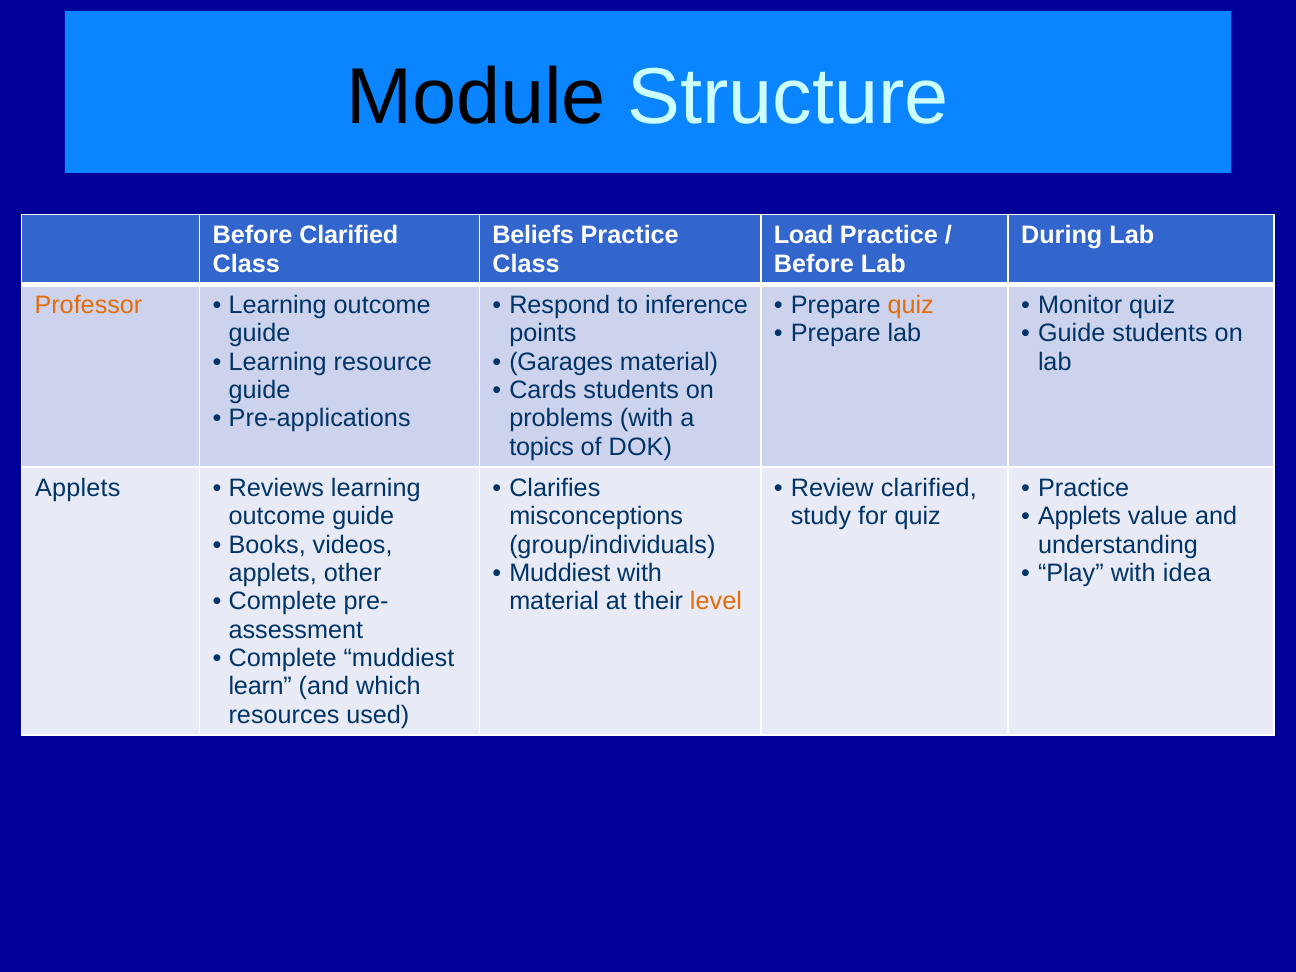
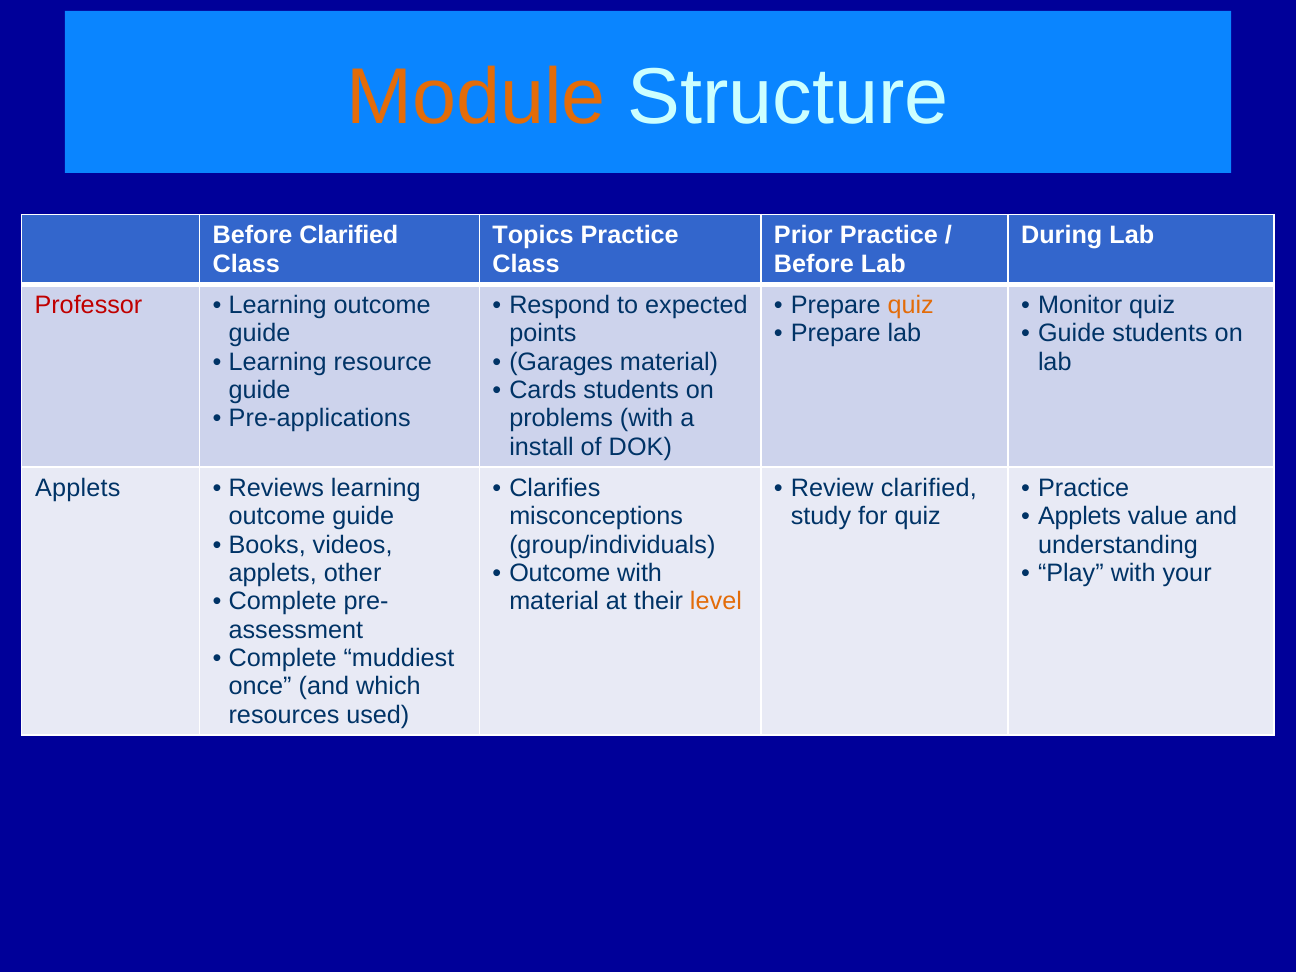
Module colour: black -> orange
Beliefs: Beliefs -> Topics
Load: Load -> Prior
Professor colour: orange -> red
inference: inference -> expected
topics: topics -> install
Muddiest at (560, 573): Muddiest -> Outcome
idea: idea -> your
learn: learn -> once
